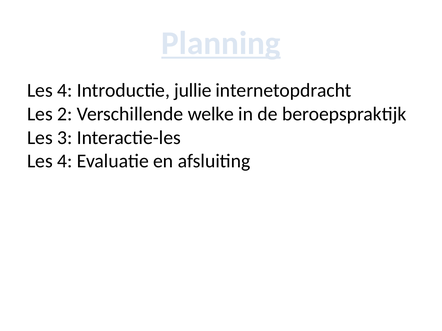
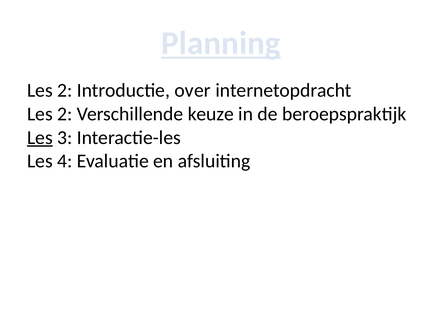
4 at (65, 91): 4 -> 2
jullie: jullie -> over
welke: welke -> keuze
Les at (40, 138) underline: none -> present
